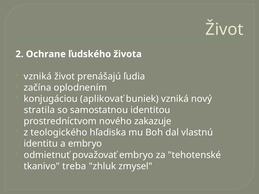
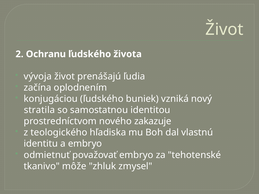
Ochrane: Ochrane -> Ochranu
vzniká at (38, 77): vzniká -> vývoja
konjugáciou aplikovať: aplikovať -> ľudského
treba: treba -> môže
